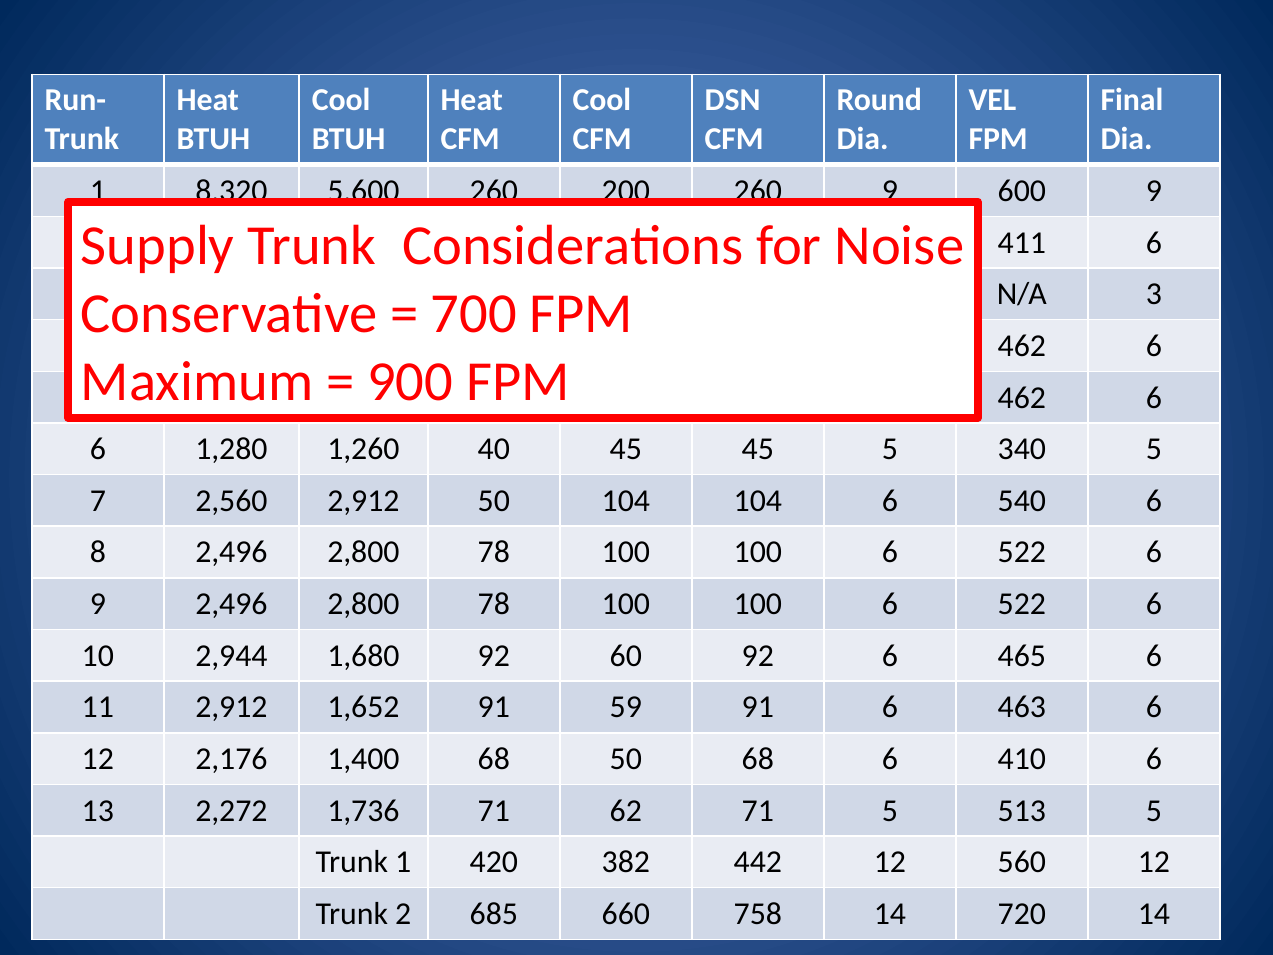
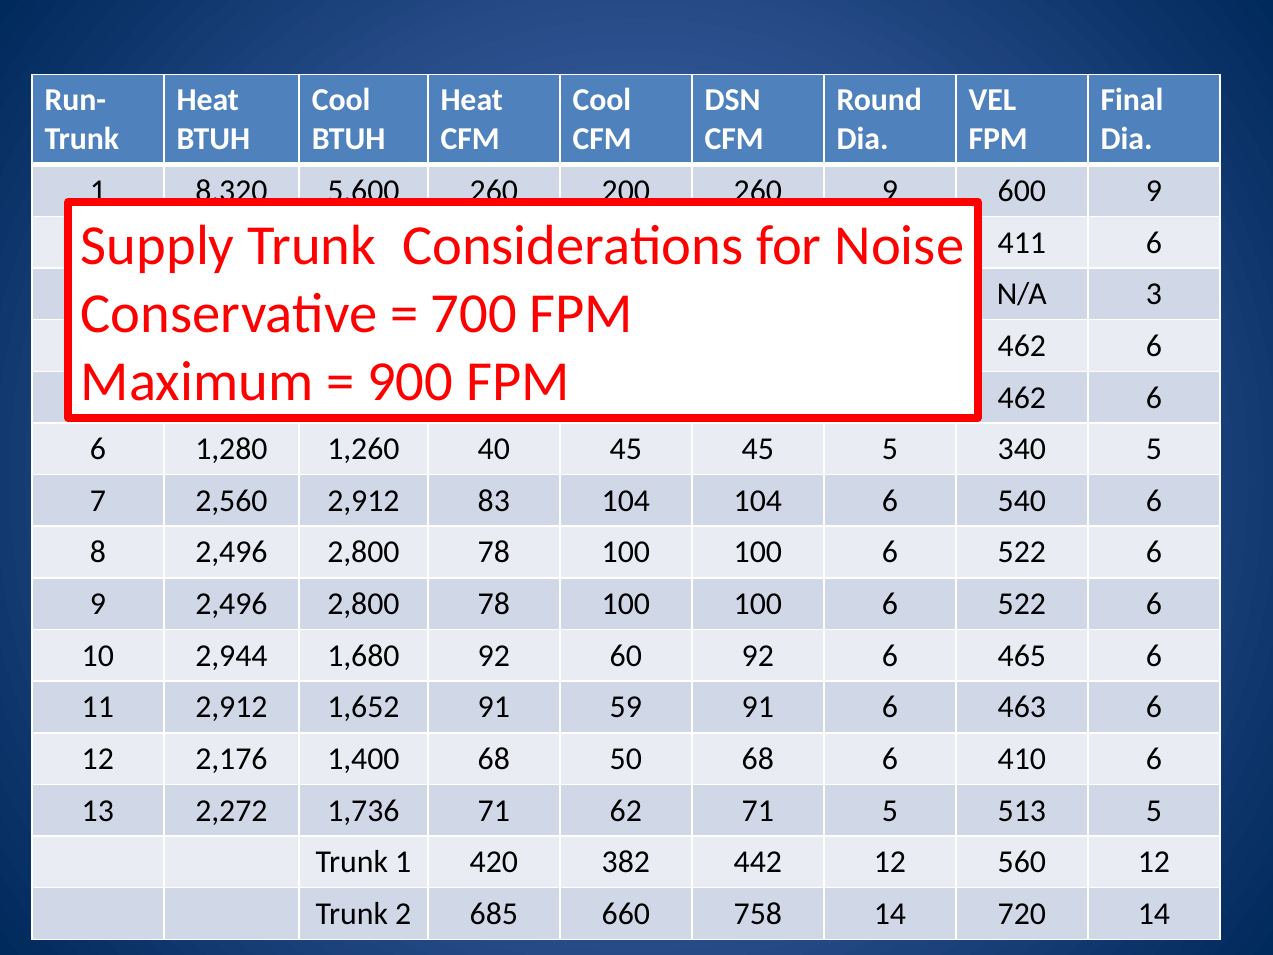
2,912 50: 50 -> 83
